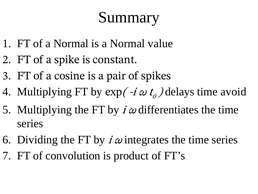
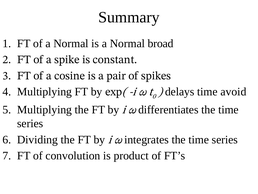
value: value -> broad
